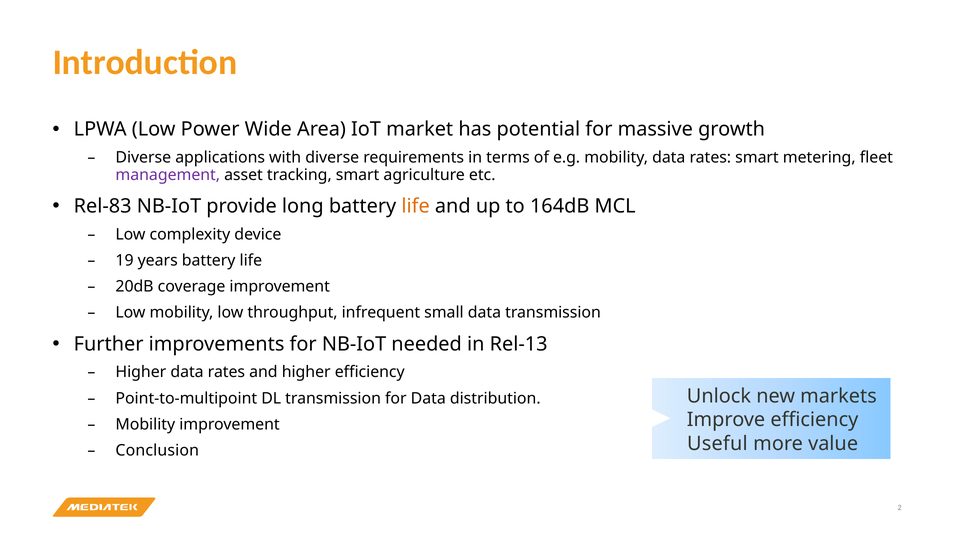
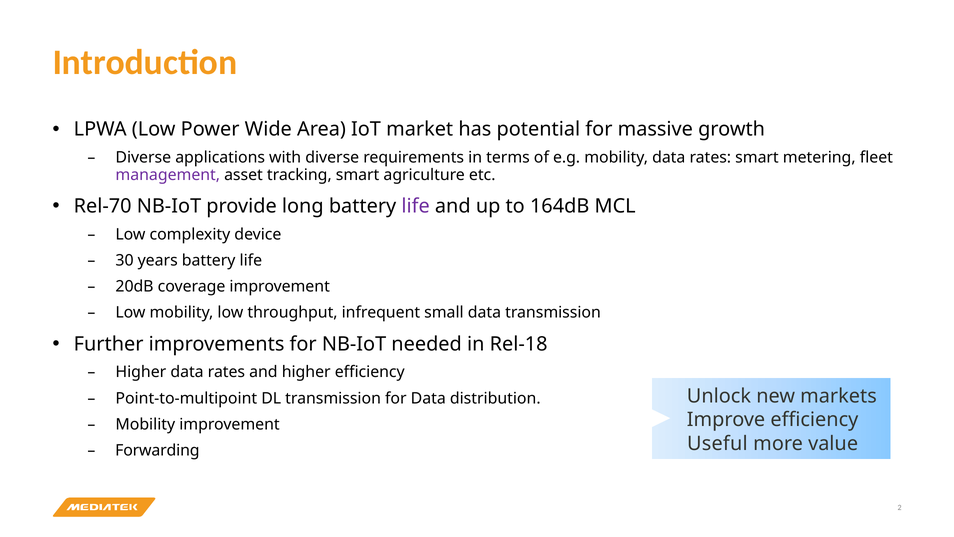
Rel-83: Rel-83 -> Rel-70
life at (416, 206) colour: orange -> purple
19: 19 -> 30
Rel-13: Rel-13 -> Rel-18
Conclusion: Conclusion -> Forwarding
